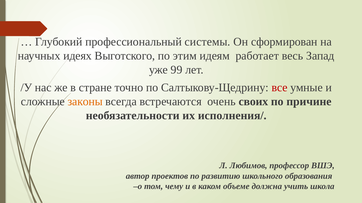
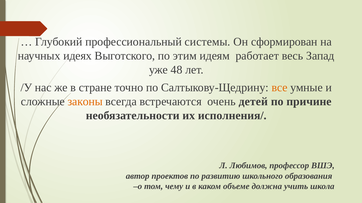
99: 99 -> 48
все colour: red -> orange
своих: своих -> детей
